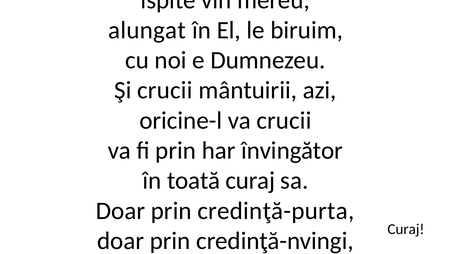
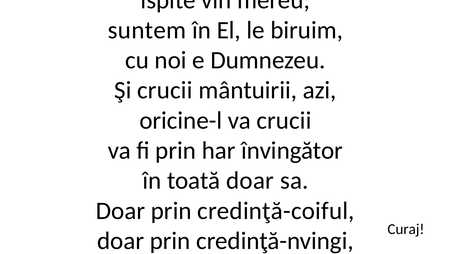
alungat at (147, 30): alungat -> suntem
toată curaj: curaj -> doar
credinţă-purta: credinţă-purta -> credinţă-coiful
